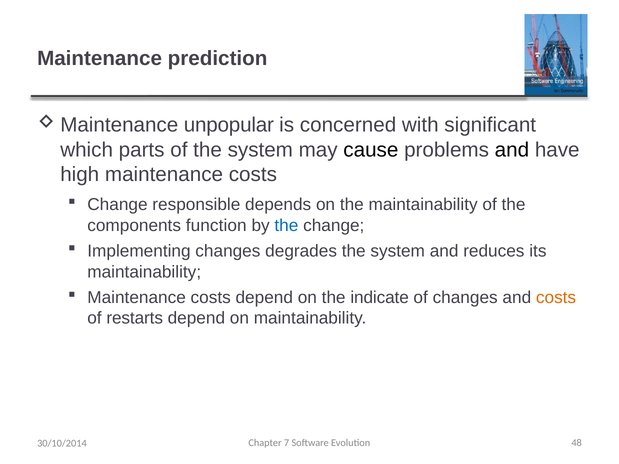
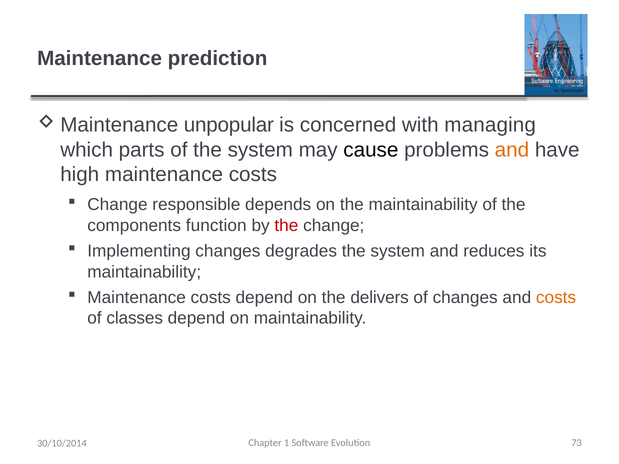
significant: significant -> managing
and at (512, 150) colour: black -> orange
the at (286, 226) colour: blue -> red
indicate: indicate -> delivers
restarts: restarts -> classes
7: 7 -> 1
48: 48 -> 73
